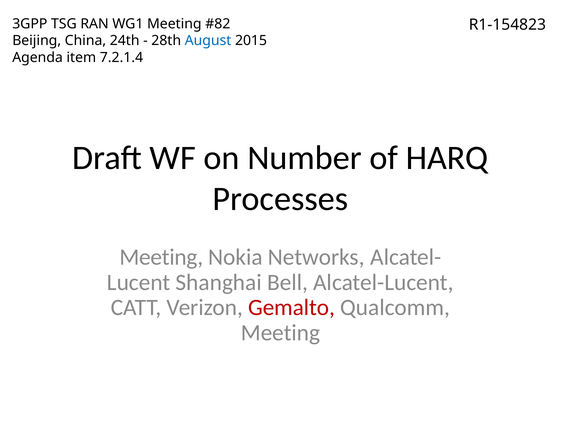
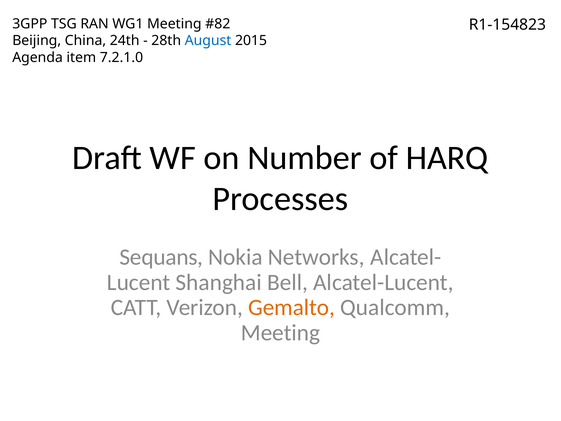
7.2.1.4: 7.2.1.4 -> 7.2.1.0
Meeting at (161, 257): Meeting -> Sequans
Gemalto colour: red -> orange
